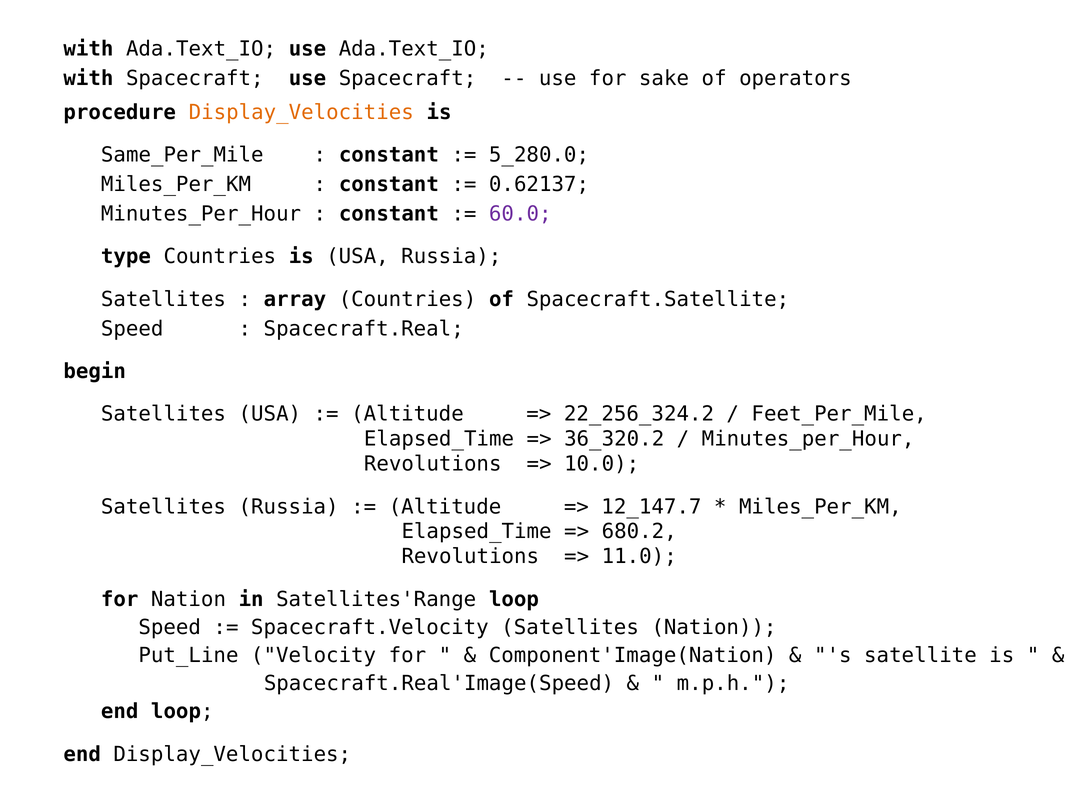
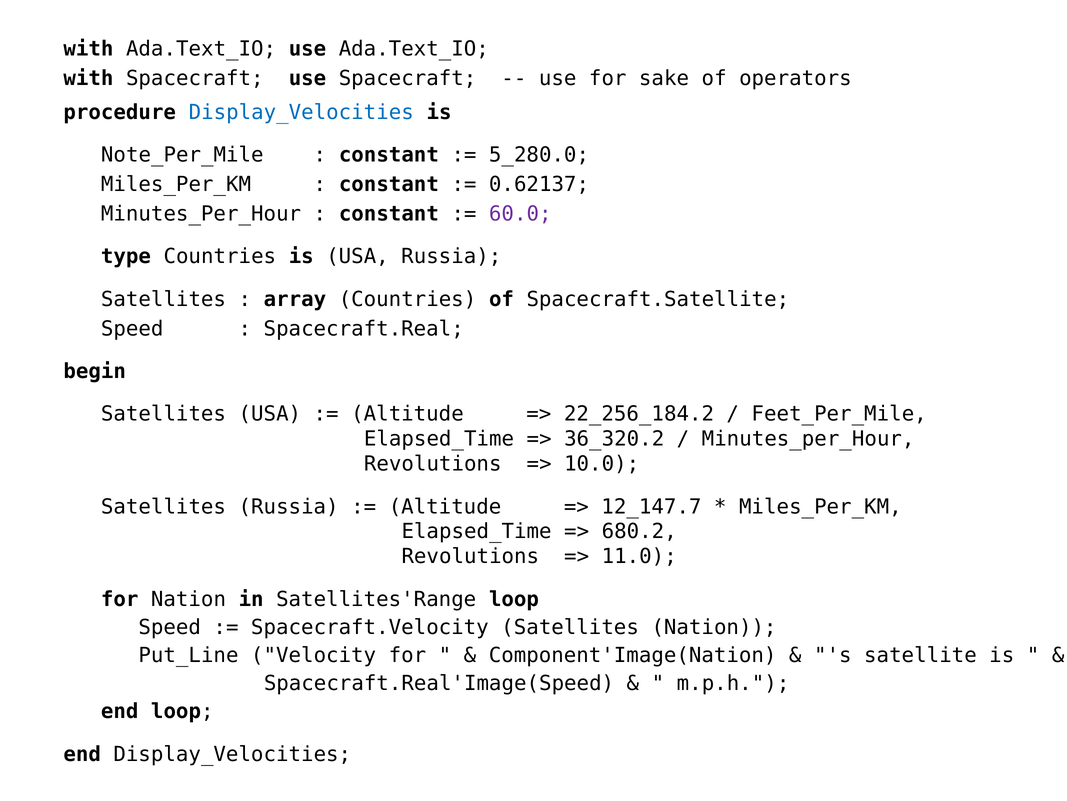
Display_Velocities at (301, 112) colour: orange -> blue
Same_Per_Mile: Same_Per_Mile -> Note_Per_Mile
22_256_324.2: 22_256_324.2 -> 22_256_184.2
